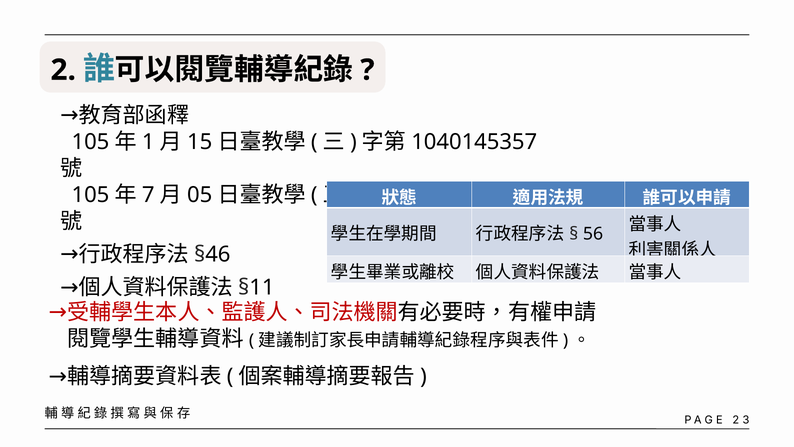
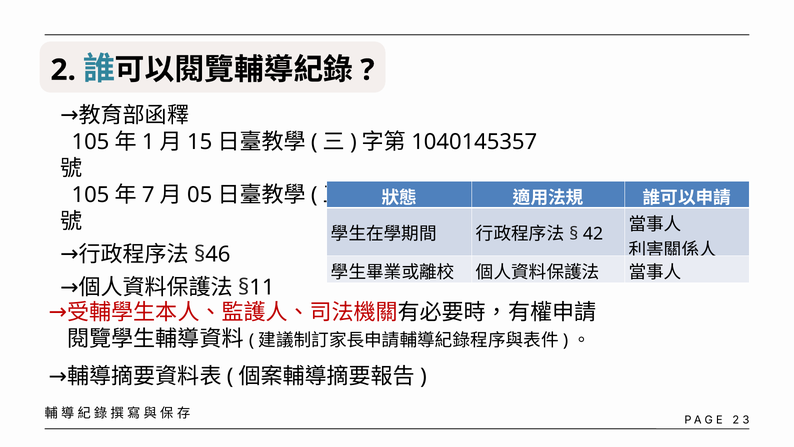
56: 56 -> 42
